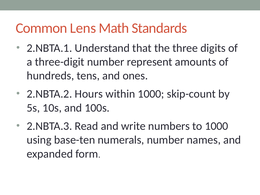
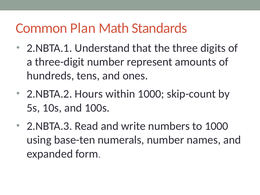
Lens: Lens -> Plan
